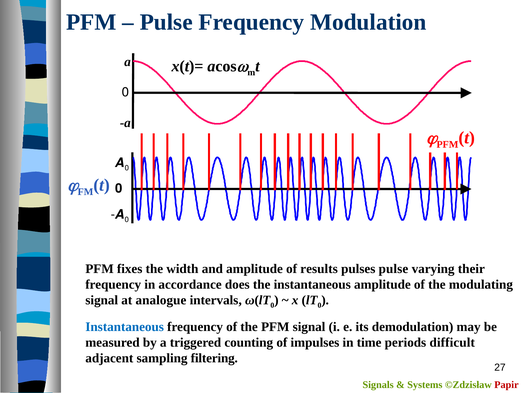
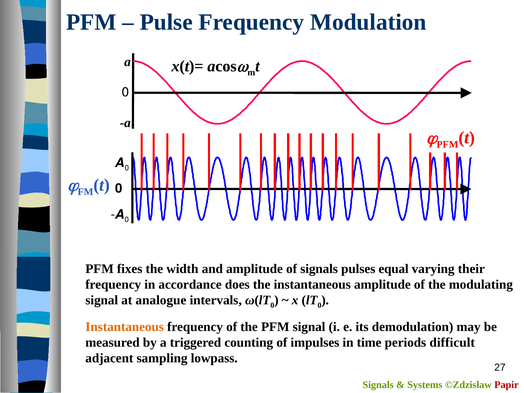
of results: results -> signals
pulses pulse: pulse -> equal
Instantaneous at (125, 327) colour: blue -> orange
filtering: filtering -> lowpass
